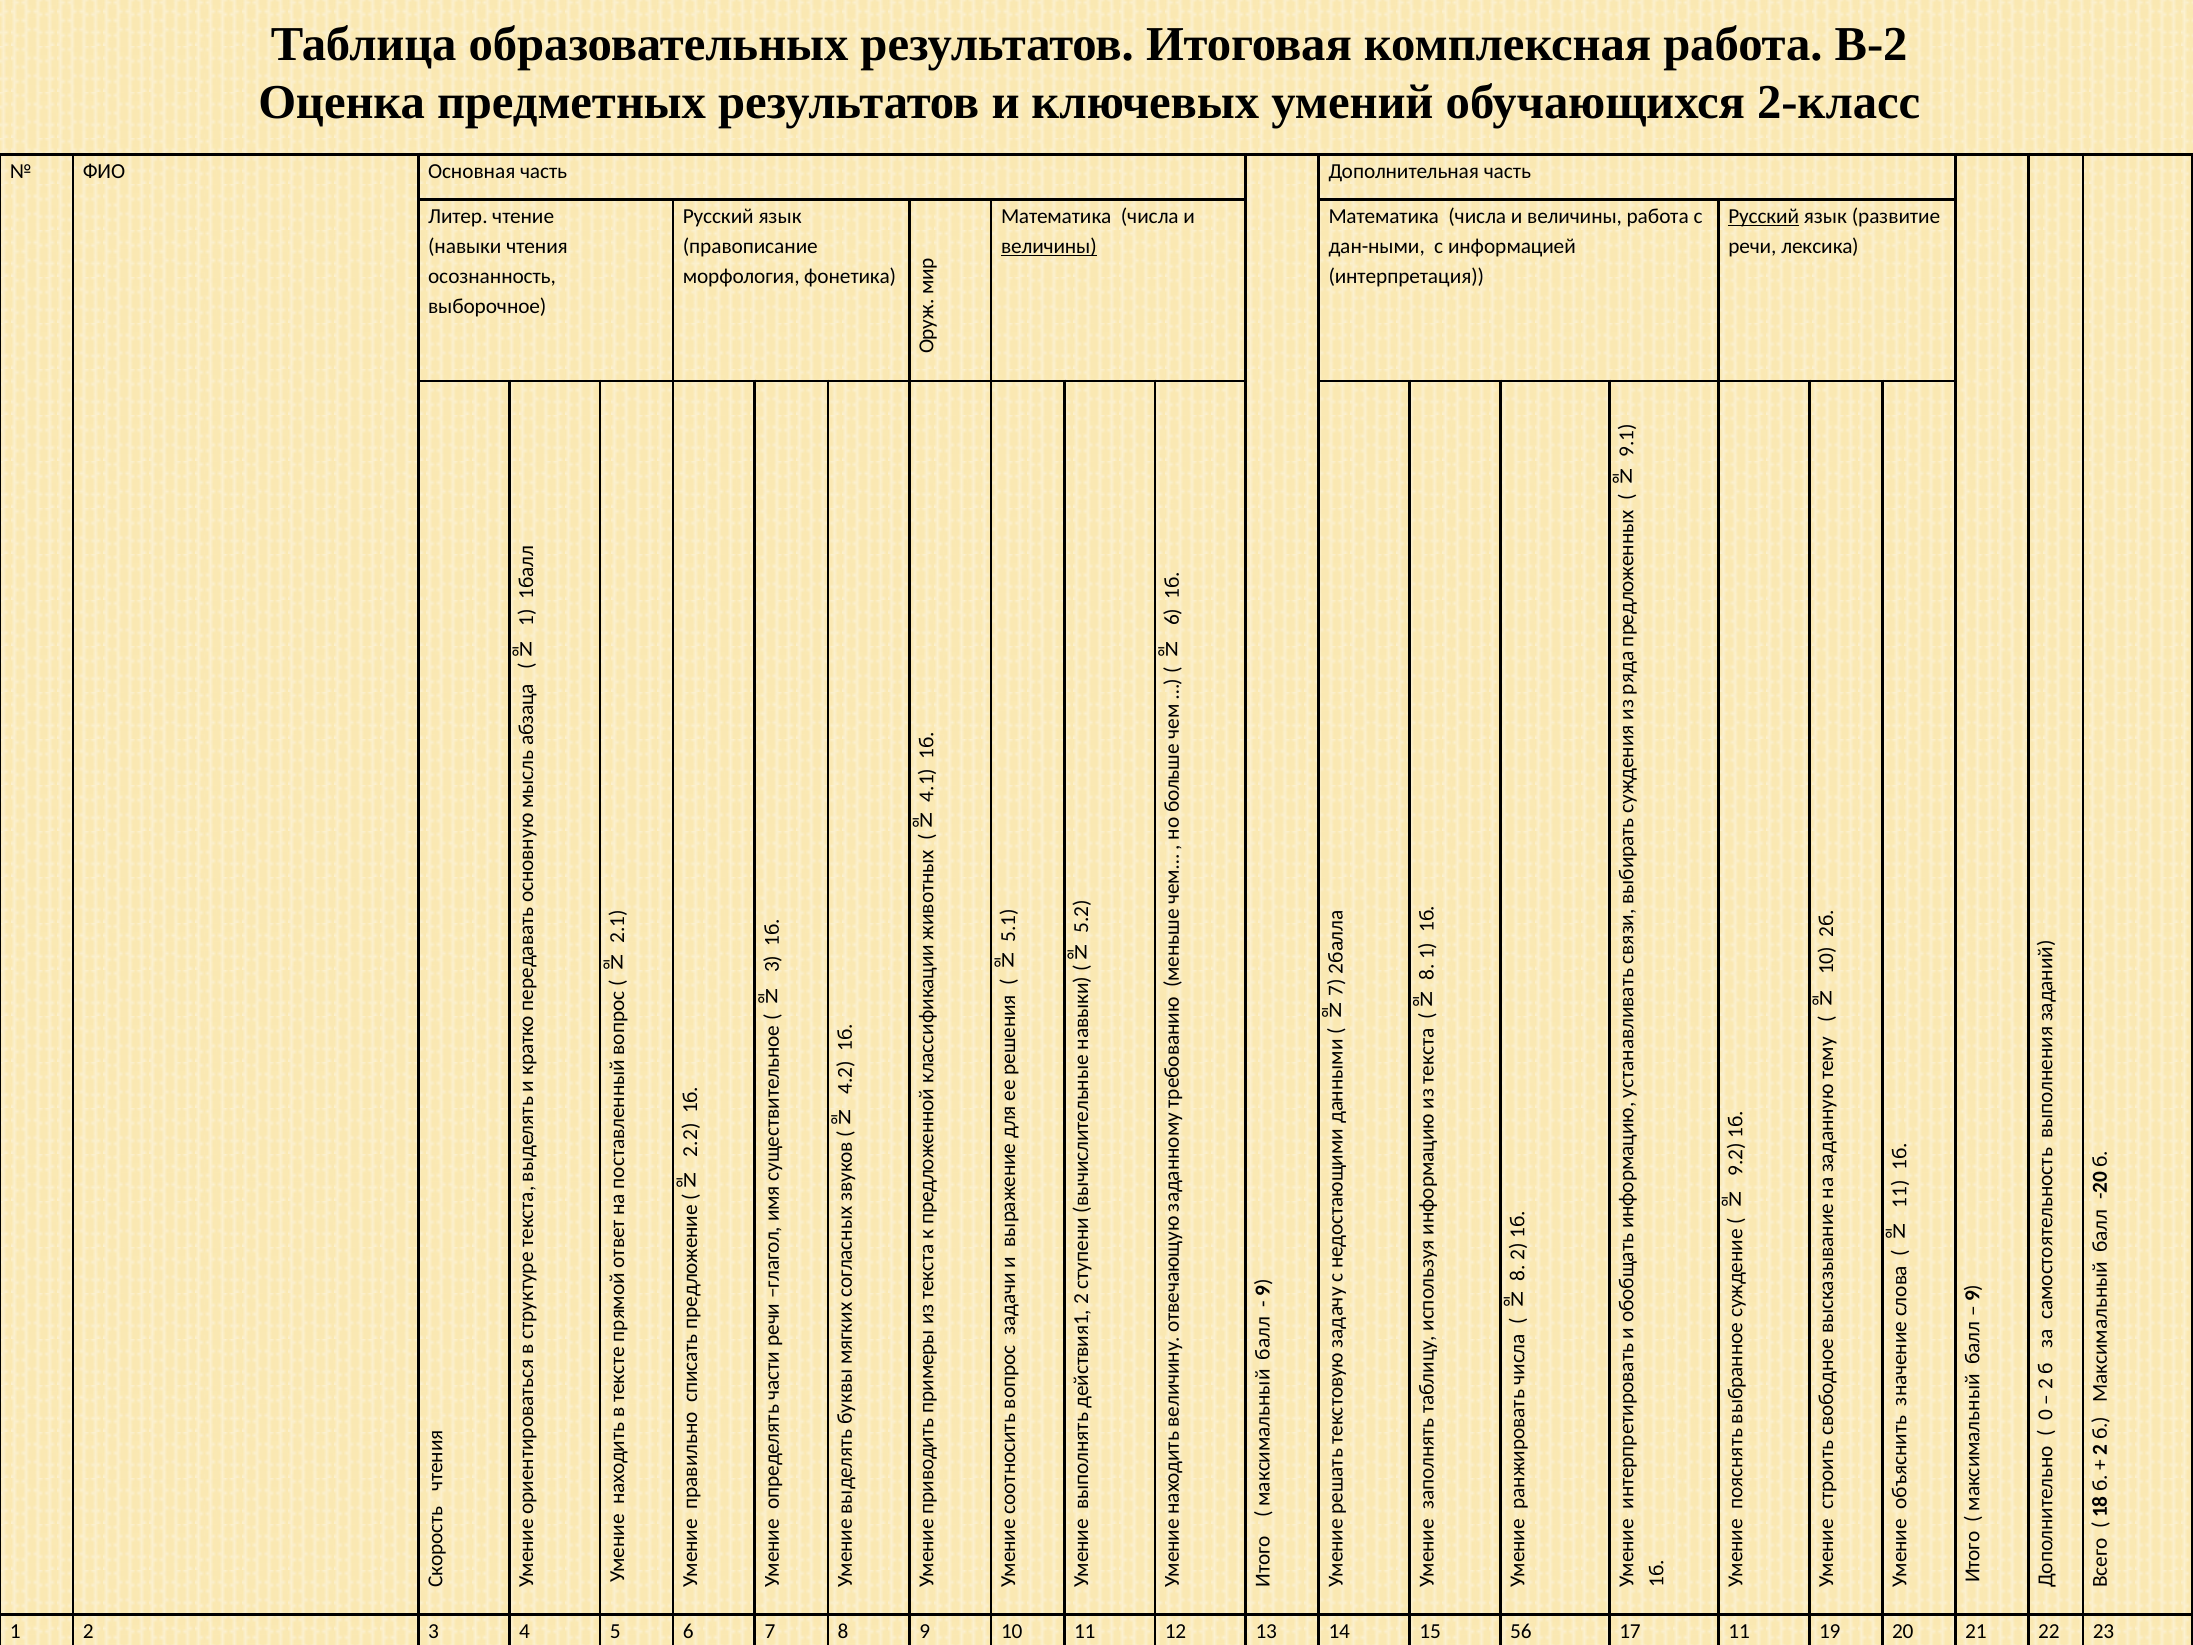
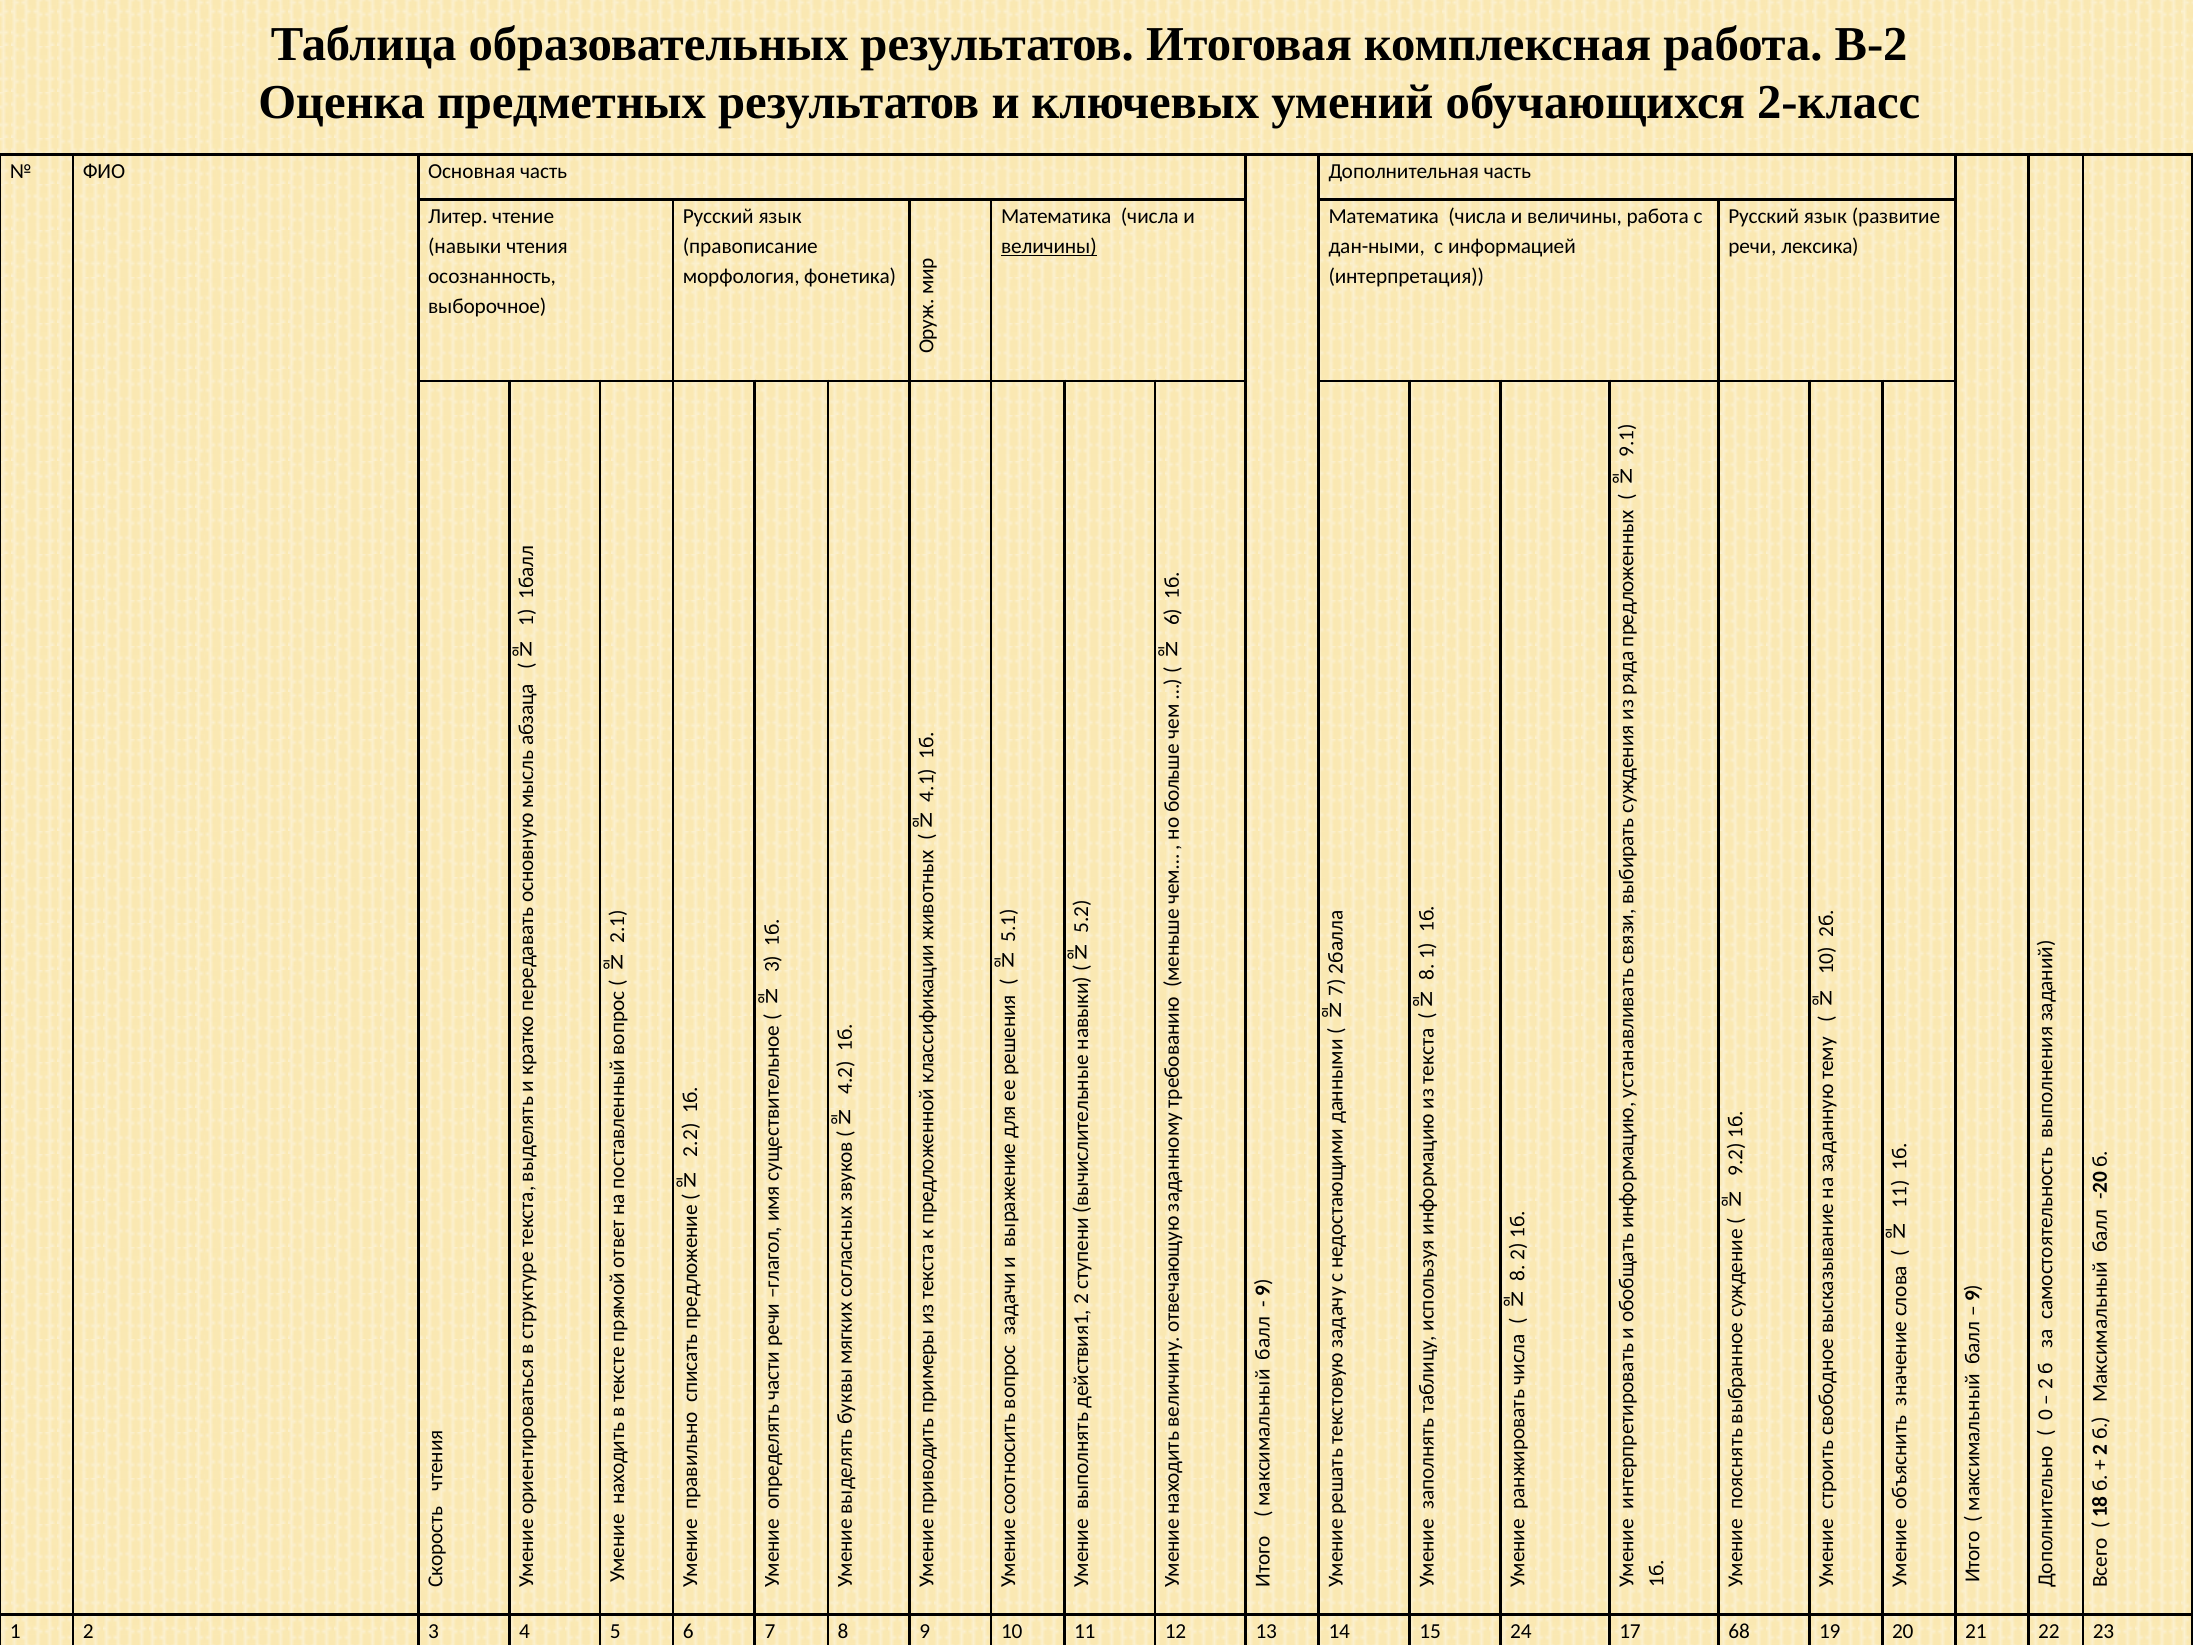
Русский at (1764, 216) underline: present -> none
56: 56 -> 24
17 11: 11 -> 68
